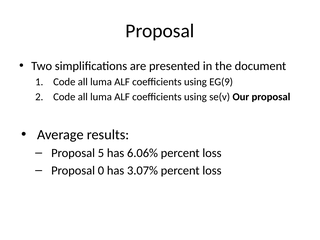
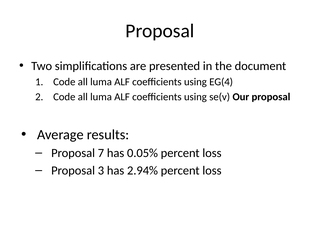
EG(9: EG(9 -> EG(4
5: 5 -> 7
6.06%: 6.06% -> 0.05%
0: 0 -> 3
3.07%: 3.07% -> 2.94%
